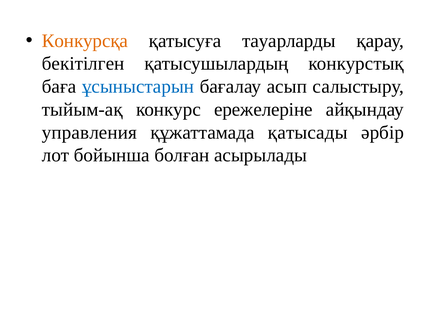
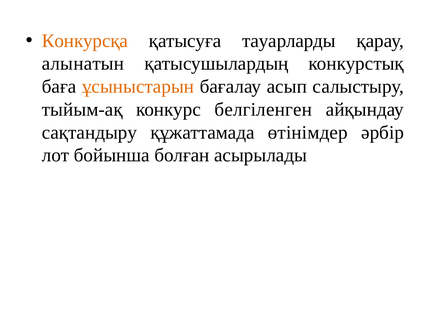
бекітілген: бекітілген -> алынатын
ұсыныстарын colour: blue -> orange
ережелеріне: ережелеріне -> белгіленген
управления: управления -> сақтандыру
қатысады: қатысады -> өтінімдер
